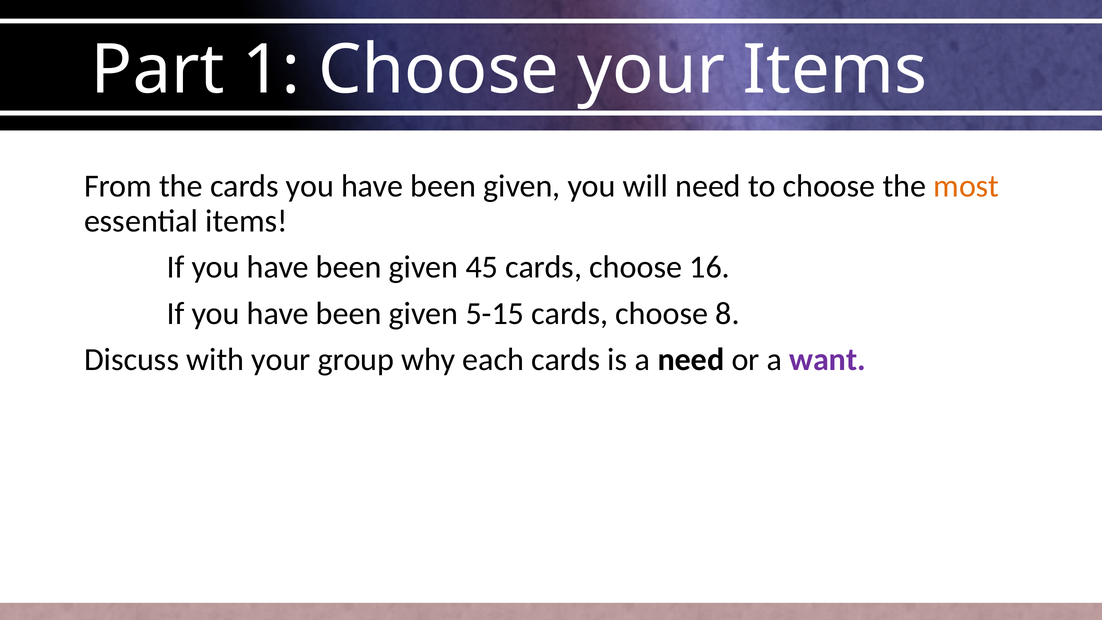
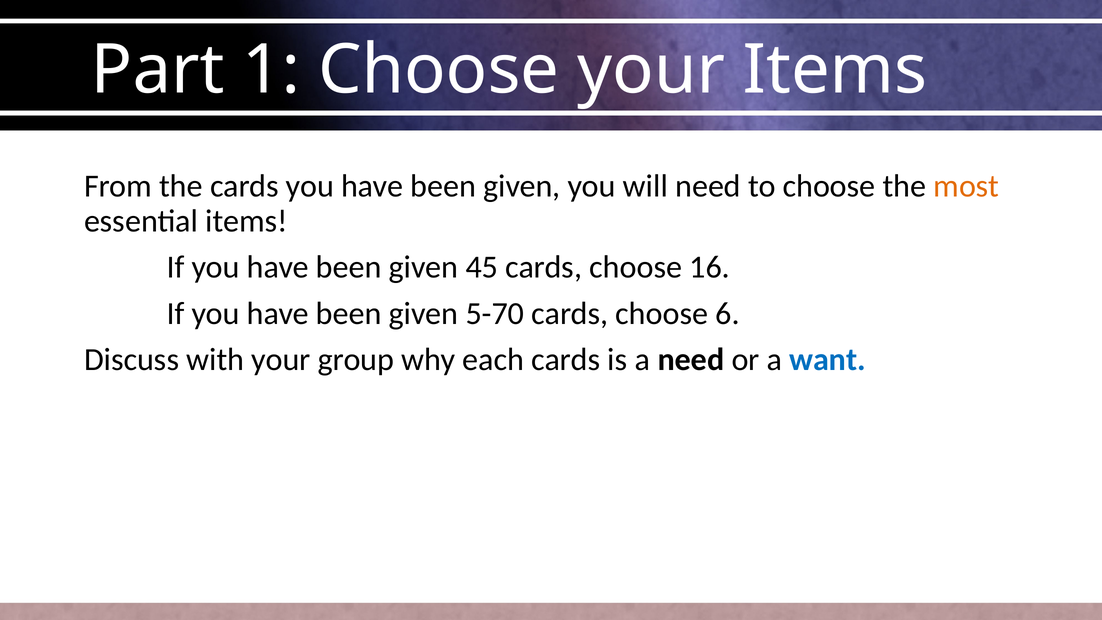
5-15: 5-15 -> 5-70
8: 8 -> 6
want colour: purple -> blue
